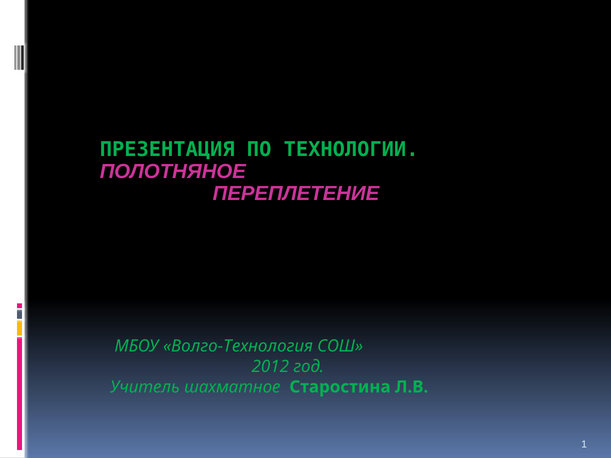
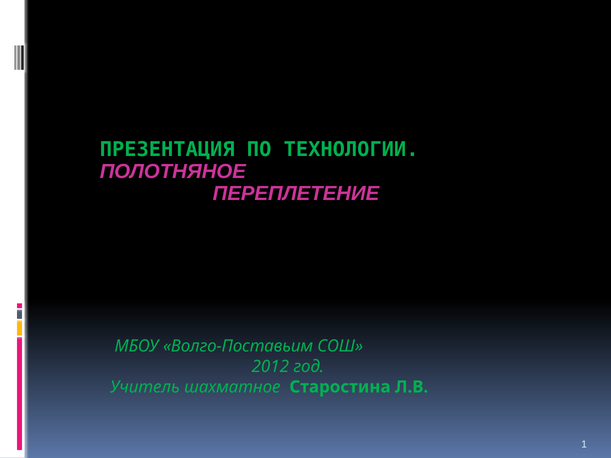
Волго-Технология: Волго-Технология -> Волго-Поставьим
